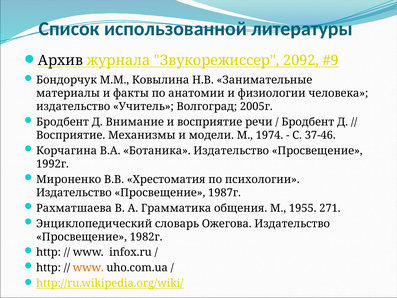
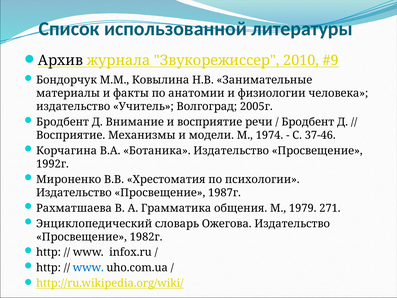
2092: 2092 -> 2010
1955: 1955 -> 1979
www at (88, 268) colour: orange -> blue
